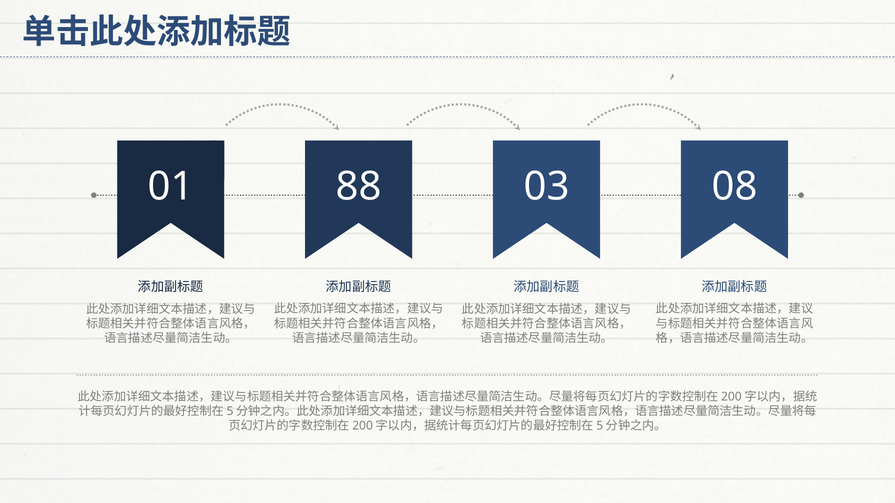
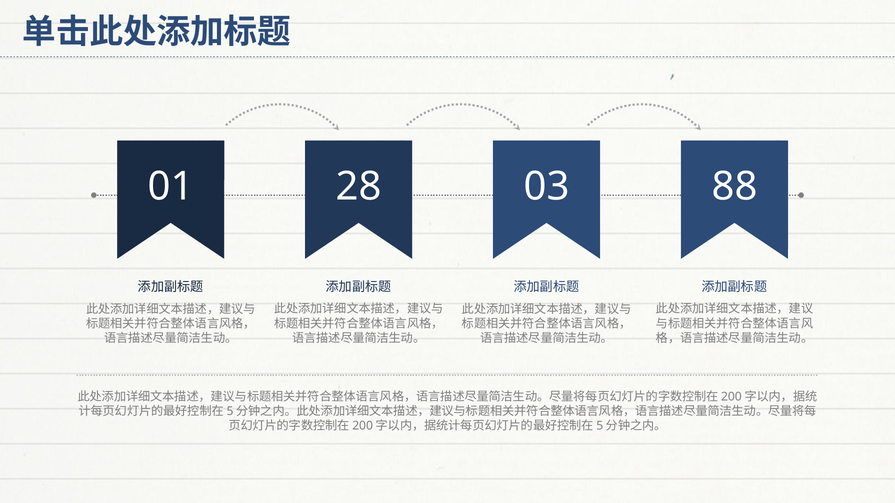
88: 88 -> 28
08: 08 -> 88
